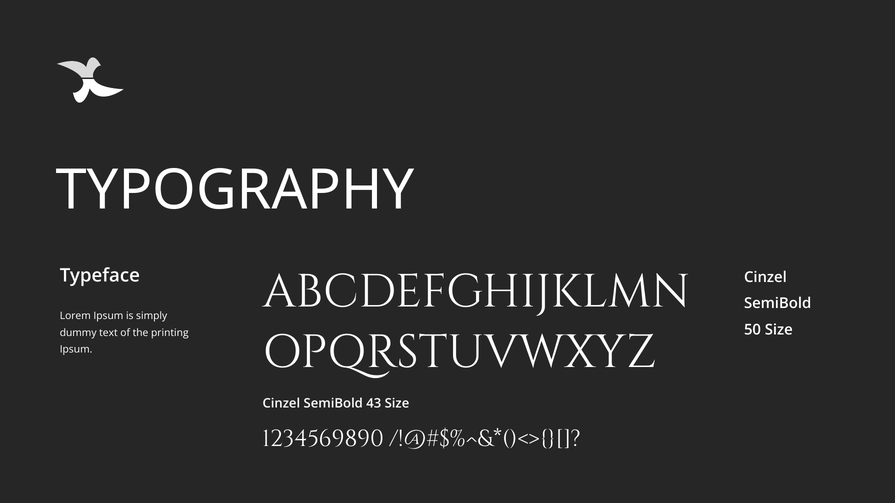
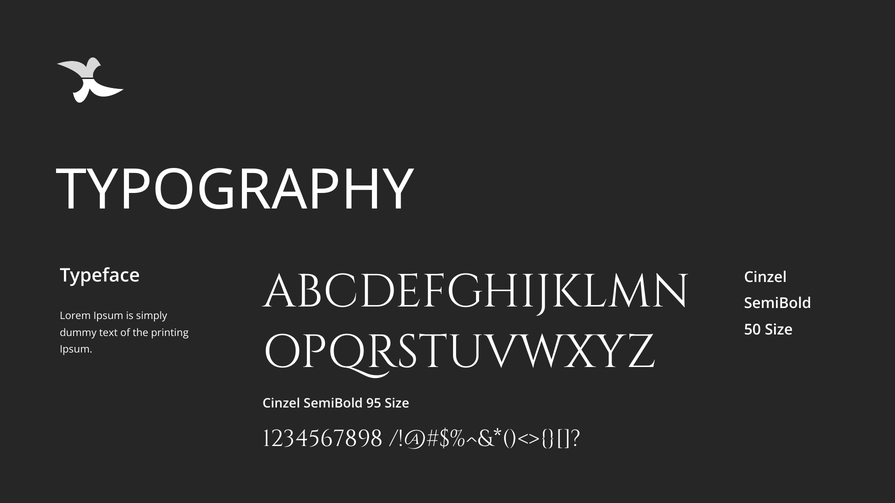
43: 43 -> 95
1234569890: 1234569890 -> 1234567898
